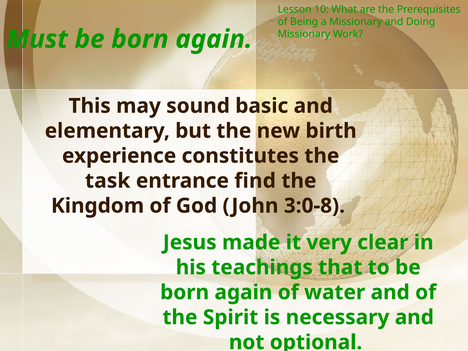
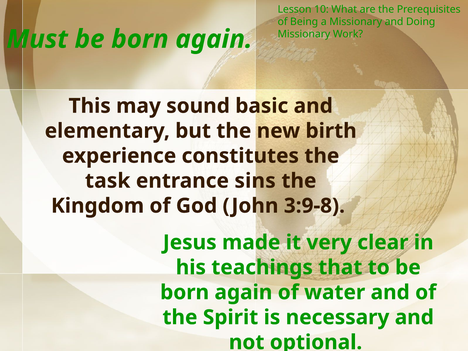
find: find -> sins
3:0-8: 3:0-8 -> 3:9-8
